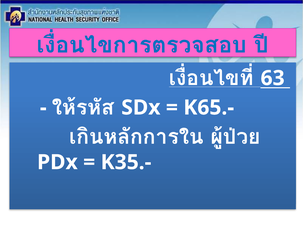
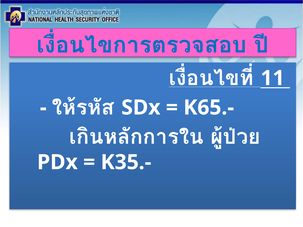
63: 63 -> 11
